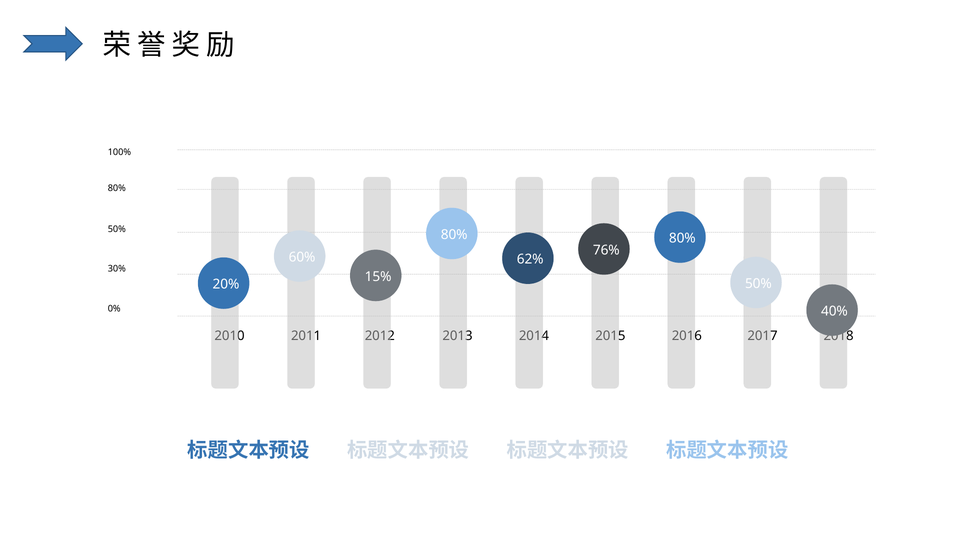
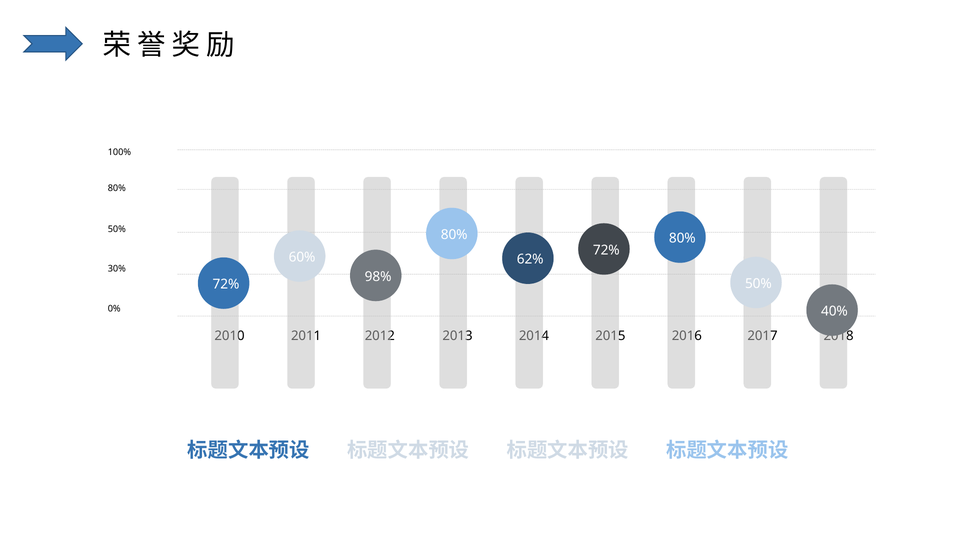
76% at (606, 250): 76% -> 72%
15%: 15% -> 98%
20% at (226, 284): 20% -> 72%
